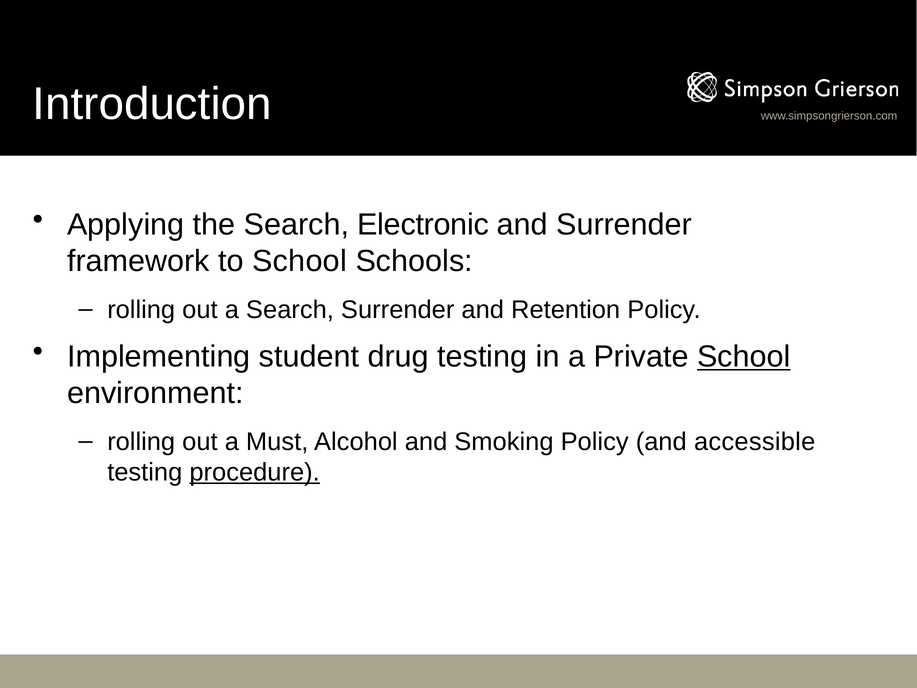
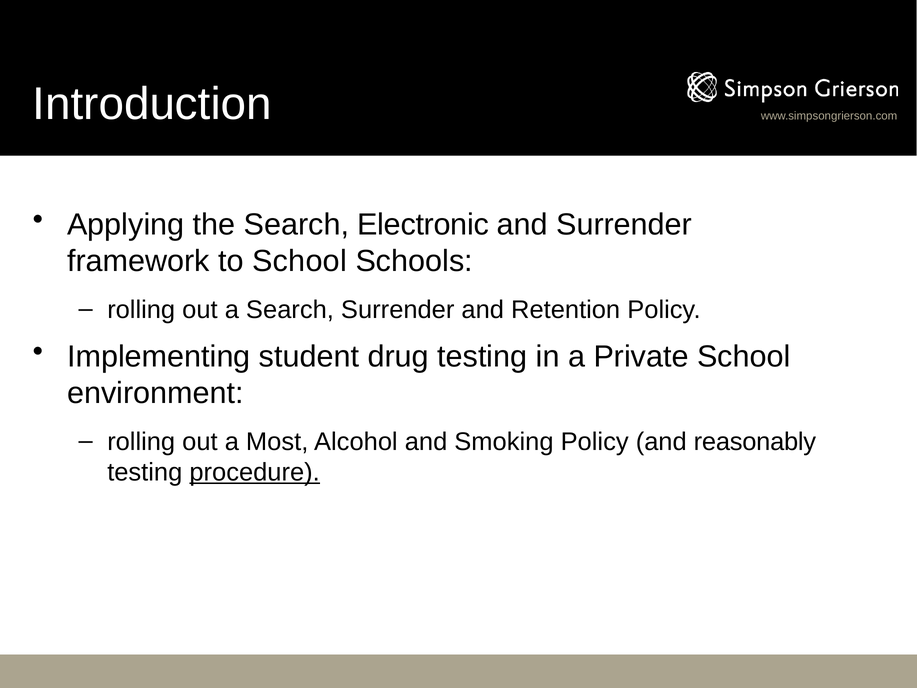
School at (744, 356) underline: present -> none
Must: Must -> Most
accessible: accessible -> reasonably
